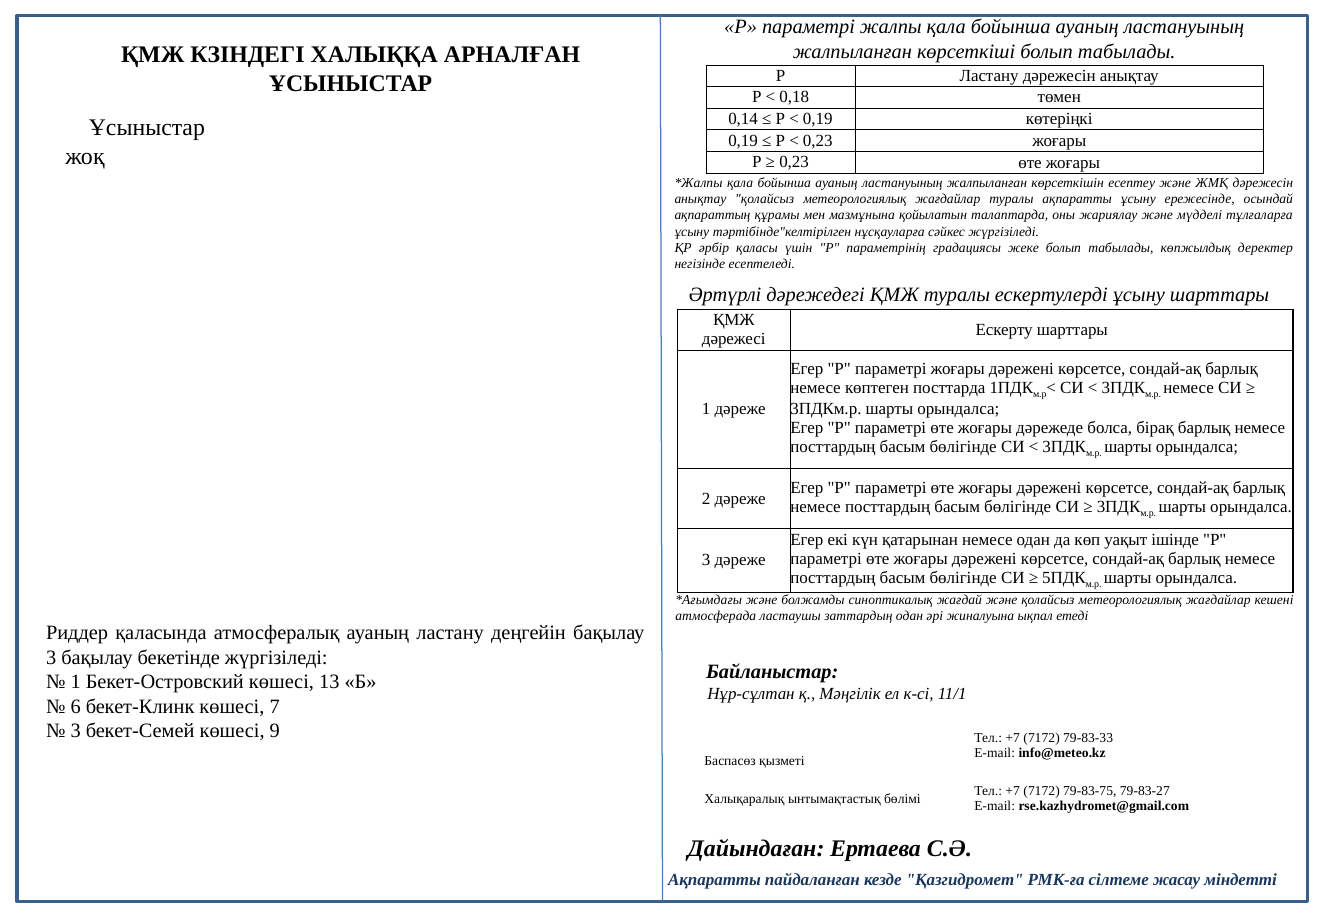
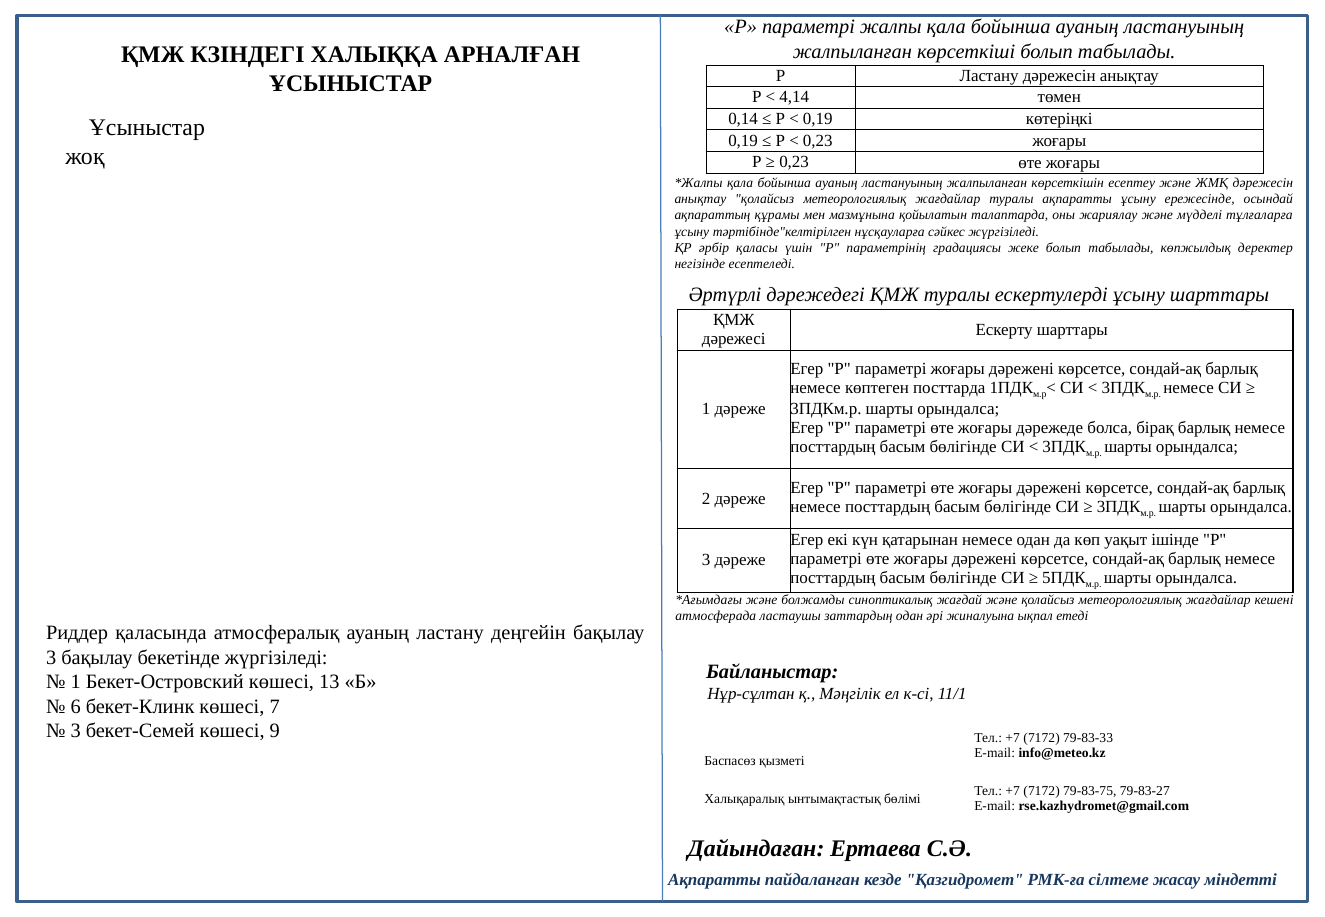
0,18: 0,18 -> 4,14
